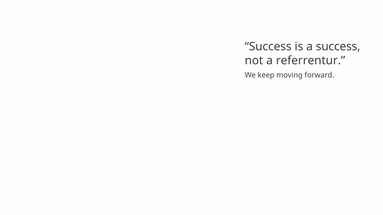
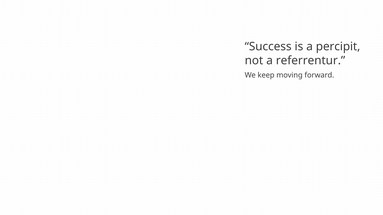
a success: success -> percipit
